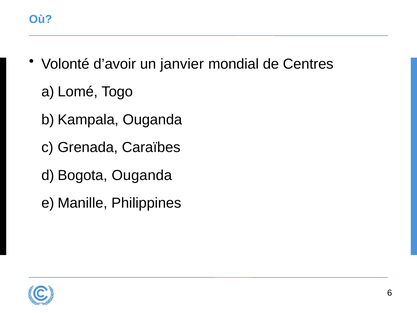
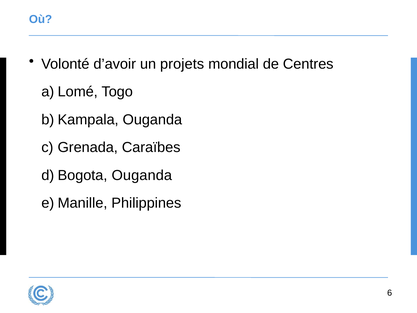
janvier: janvier -> projets
